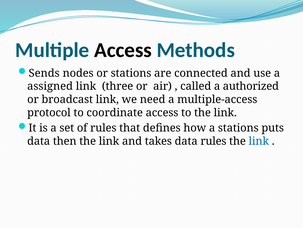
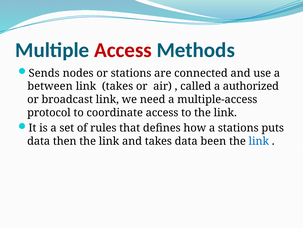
Access at (123, 50) colour: black -> red
assigned: assigned -> between
link three: three -> takes
data rules: rules -> been
